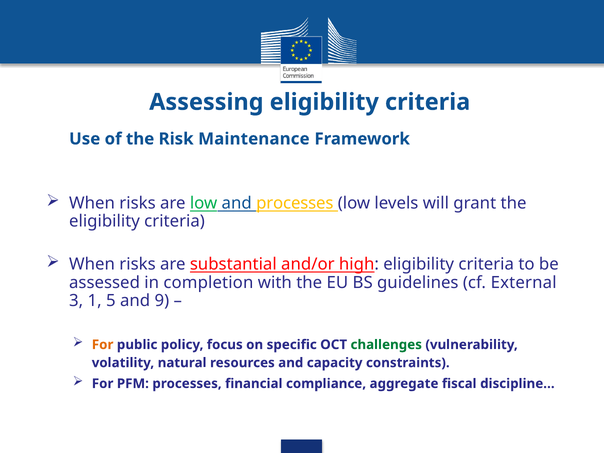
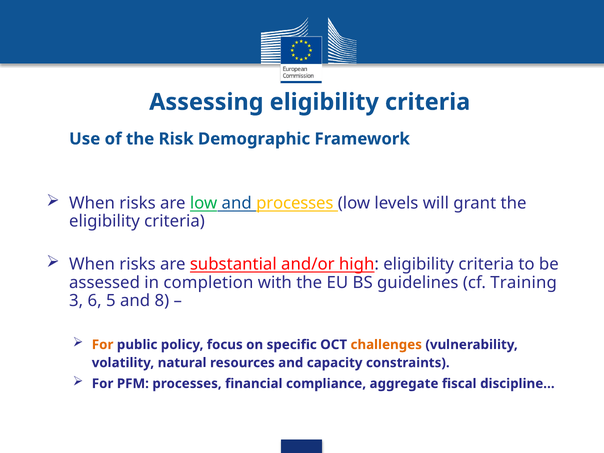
Maintenance: Maintenance -> Demographic
External: External -> Training
1: 1 -> 6
9: 9 -> 8
challenges colour: green -> orange
